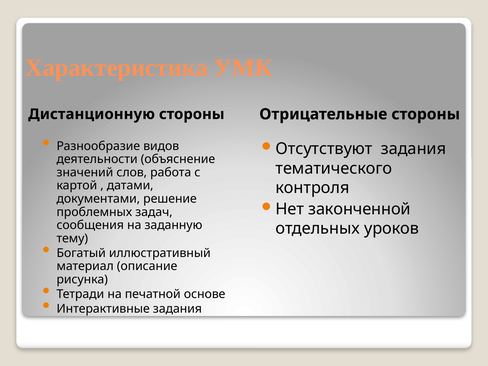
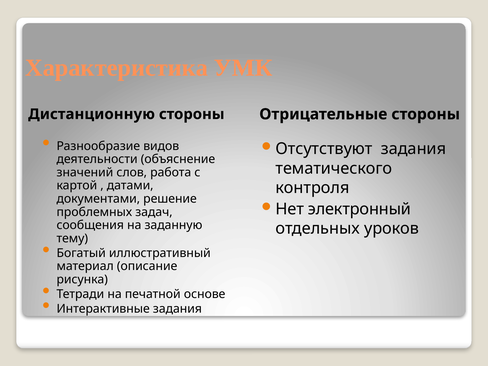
законченной: законченной -> электронный
